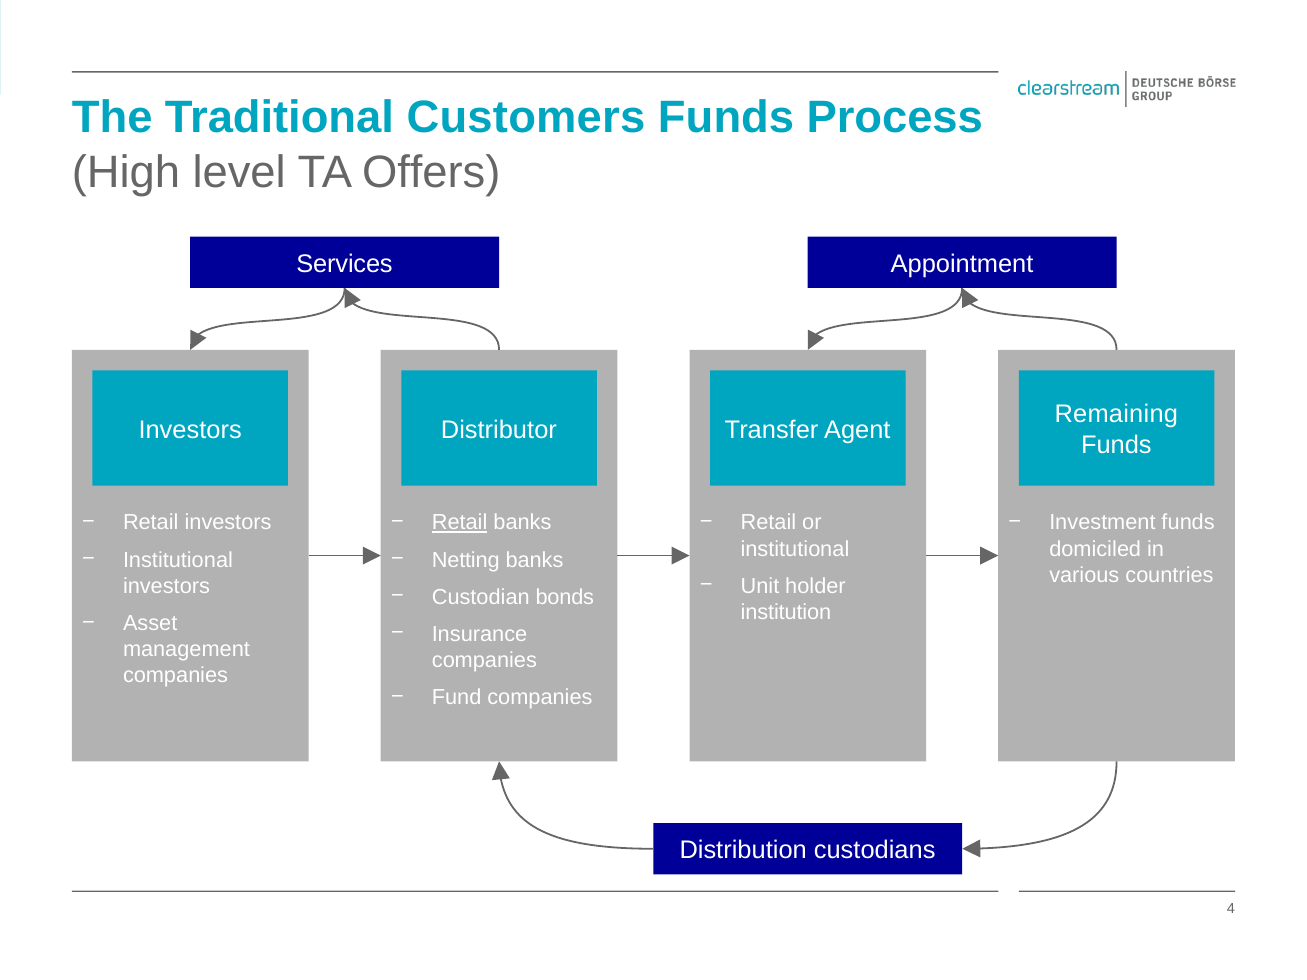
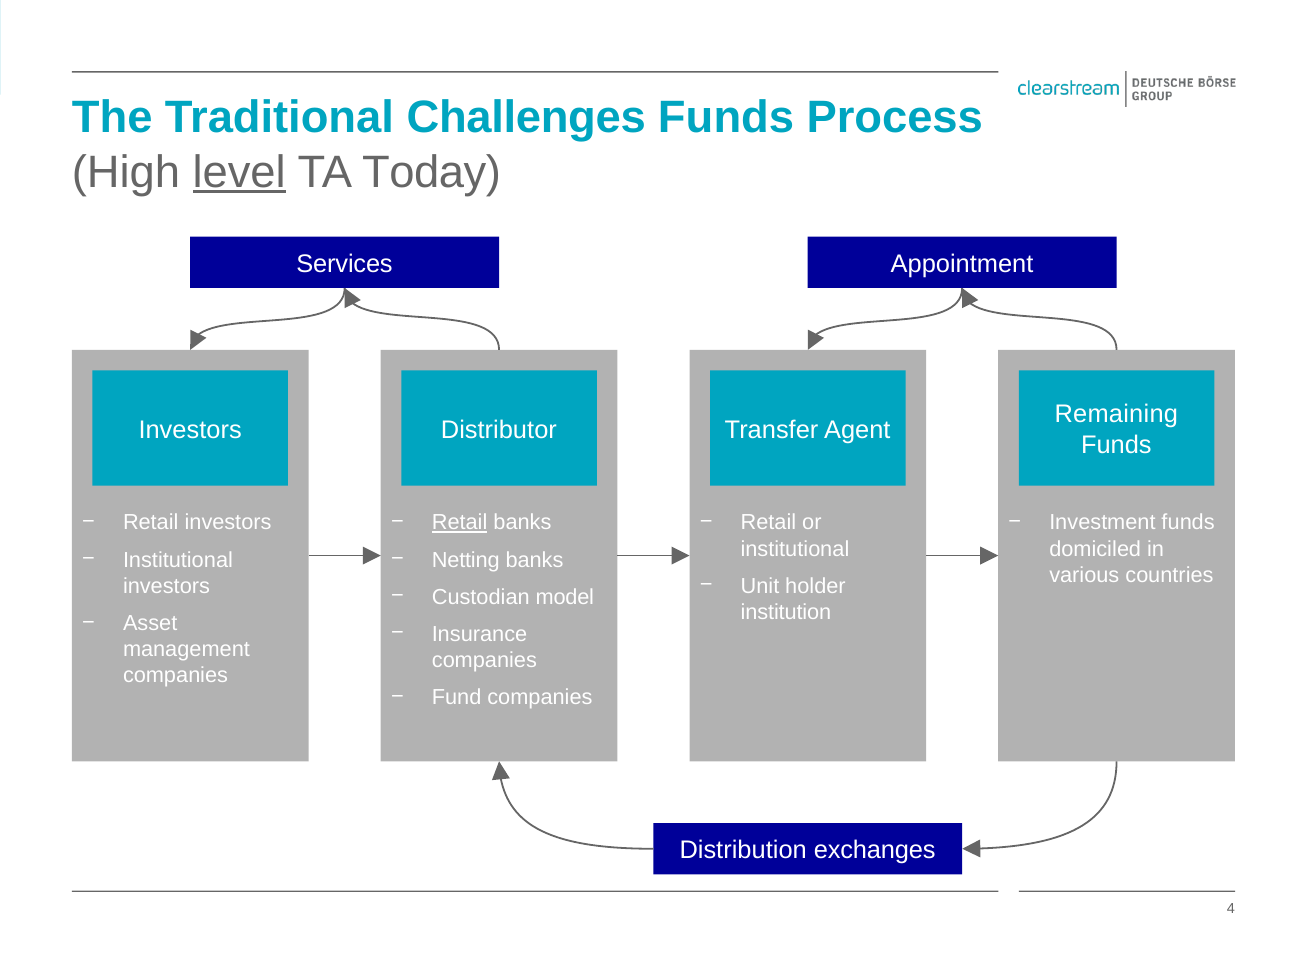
Customers: Customers -> Challenges
level underline: none -> present
Offers: Offers -> Today
bonds: bonds -> model
custodians: custodians -> exchanges
